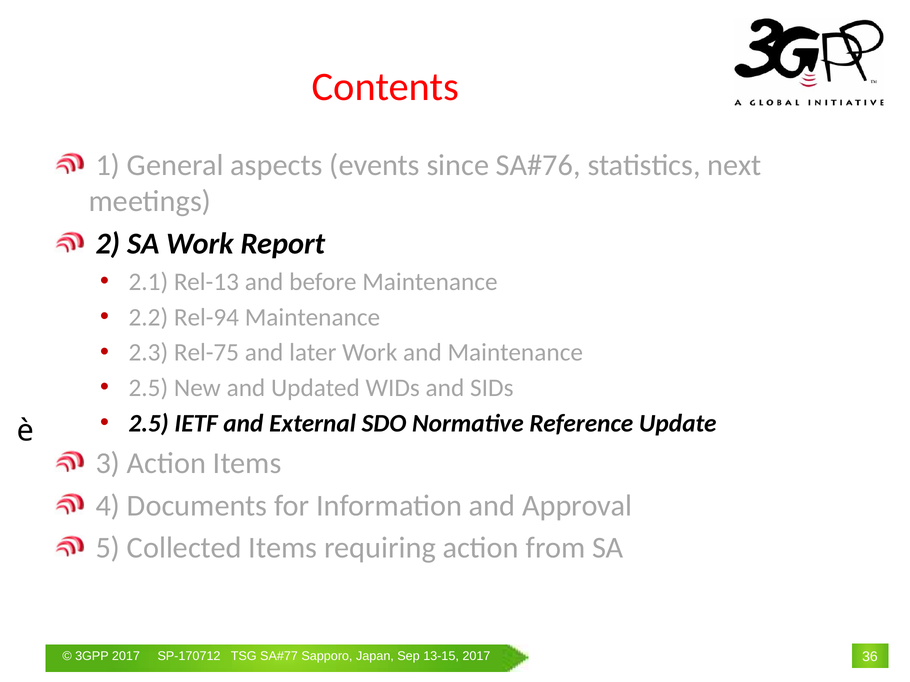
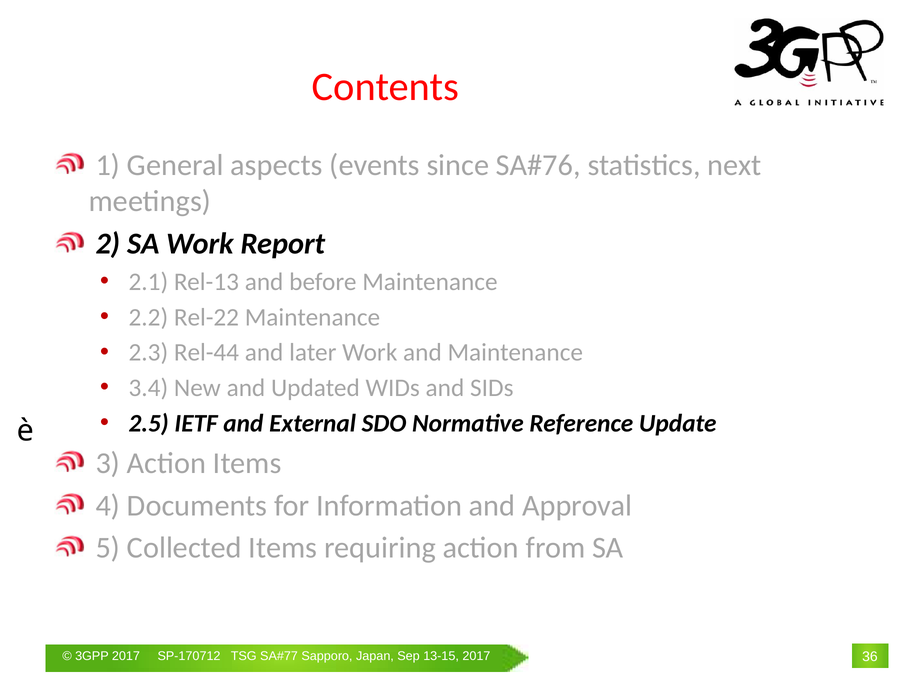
Rel-94: Rel-94 -> Rel-22
Rel-75: Rel-75 -> Rel-44
2.5 at (148, 388): 2.5 -> 3.4
